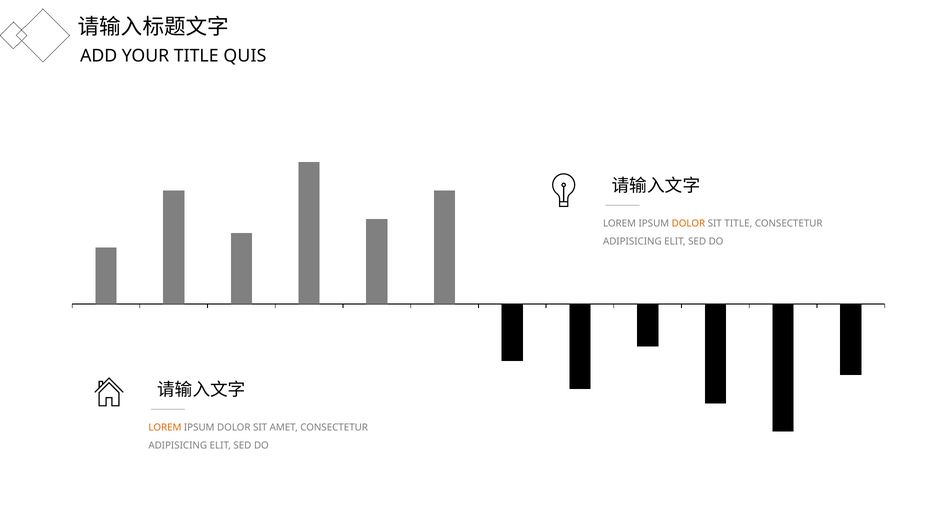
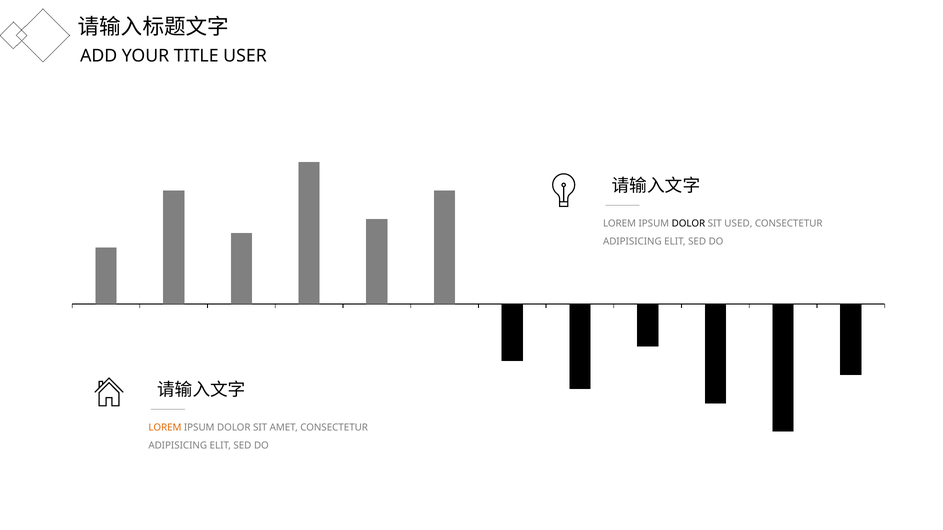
QUIS: QUIS -> USER
DOLOR at (688, 224) colour: orange -> black
SIT TITLE: TITLE -> USED
